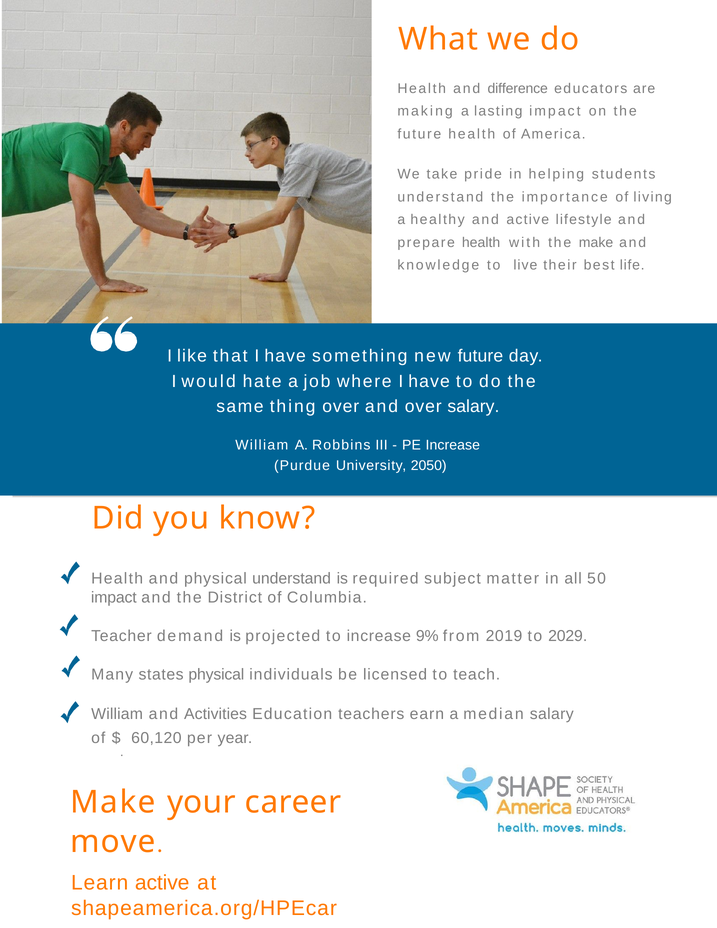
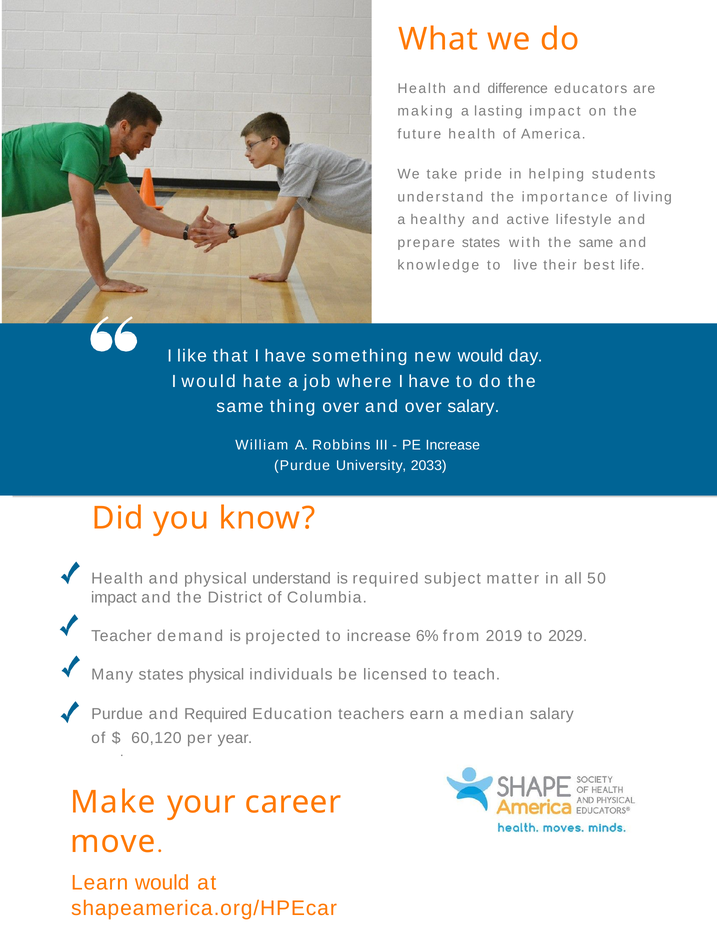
prepare health: health -> states
with the make: make -> same
new future: future -> would
2050: 2050 -> 2033
9%: 9% -> 6%
William at (117, 714): William -> Purdue
and Activities: Activities -> Required
Learn active: active -> would
